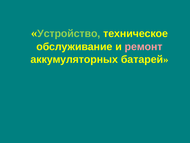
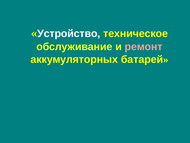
Устройство colour: light green -> white
